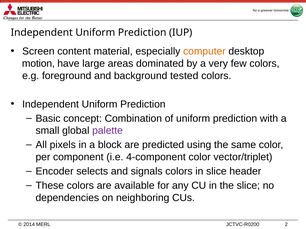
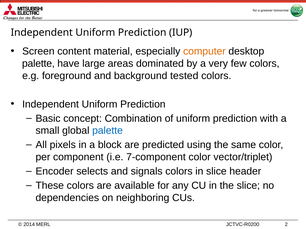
motion at (38, 64): motion -> palette
palette at (108, 131) colour: purple -> blue
4-component: 4-component -> 7-component
